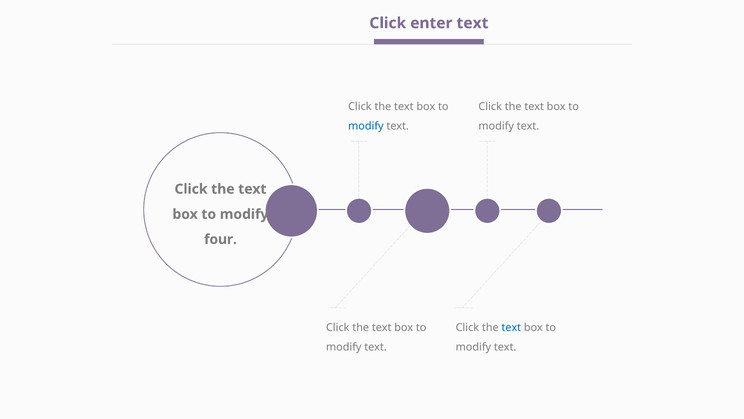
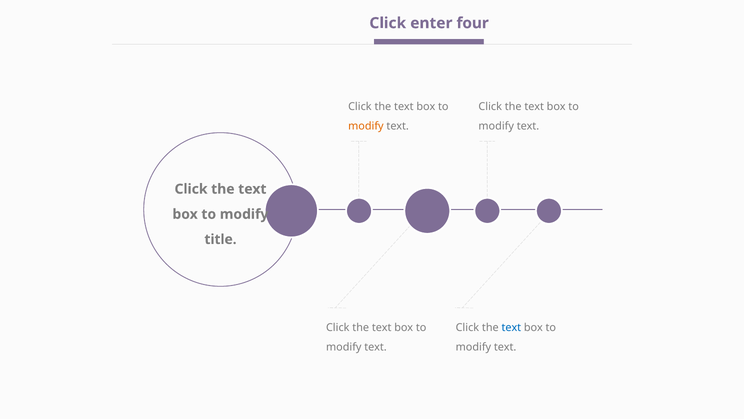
enter text: text -> four
modify at (366, 126) colour: blue -> orange
four: four -> title
